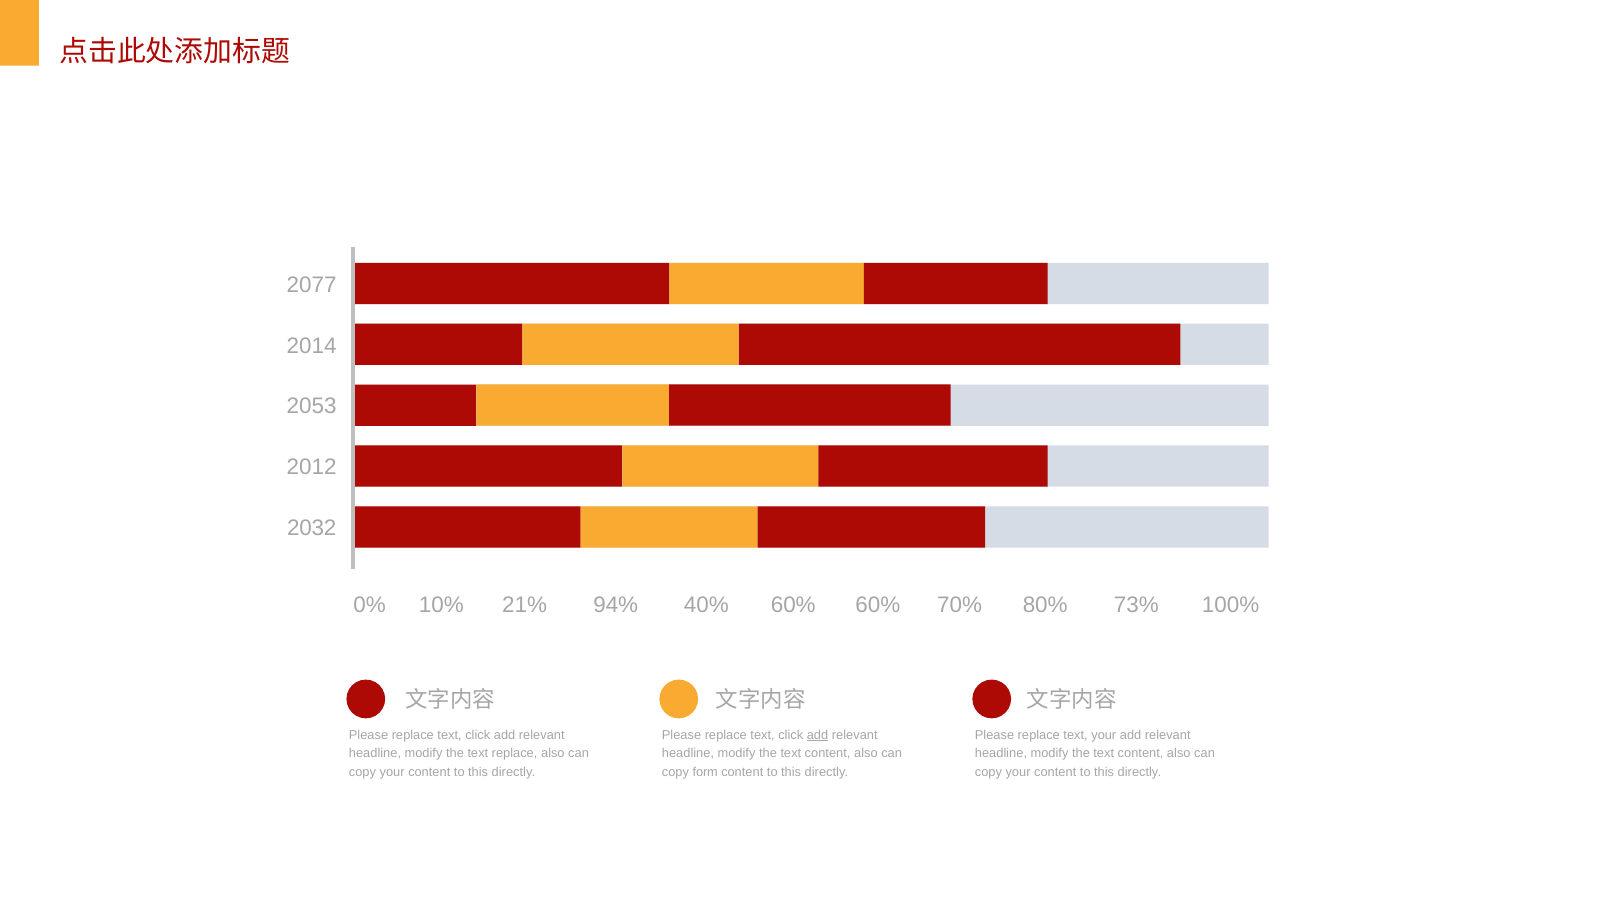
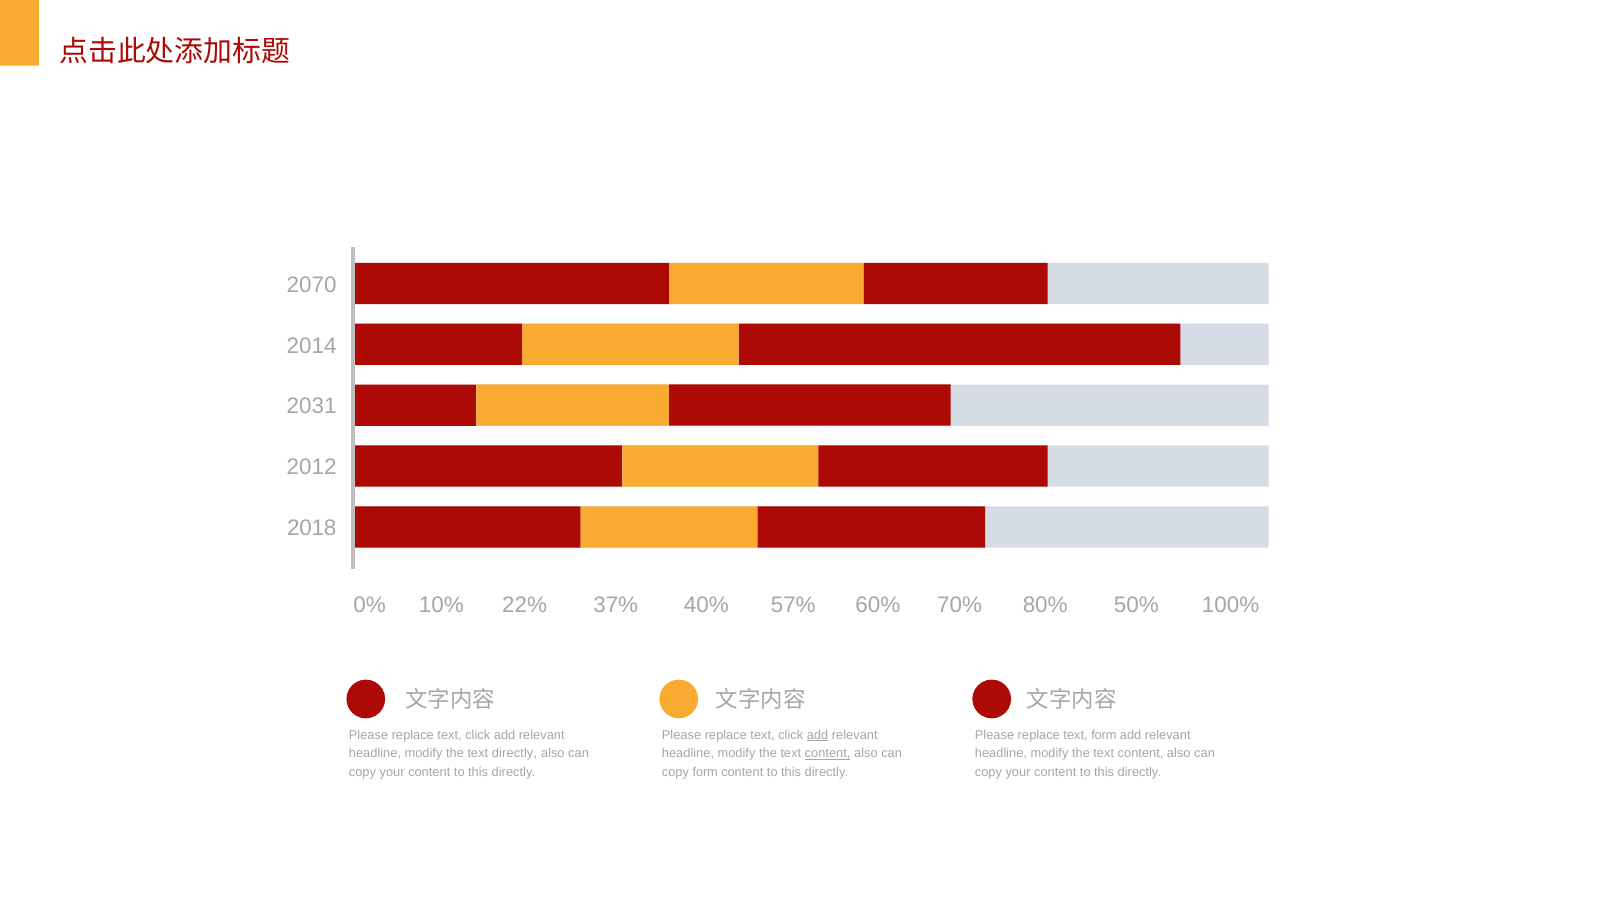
2077: 2077 -> 2070
2053: 2053 -> 2031
2032: 2032 -> 2018
21%: 21% -> 22%
94%: 94% -> 37%
40% 60%: 60% -> 57%
73%: 73% -> 50%
text your: your -> form
text replace: replace -> directly
content at (828, 753) underline: none -> present
